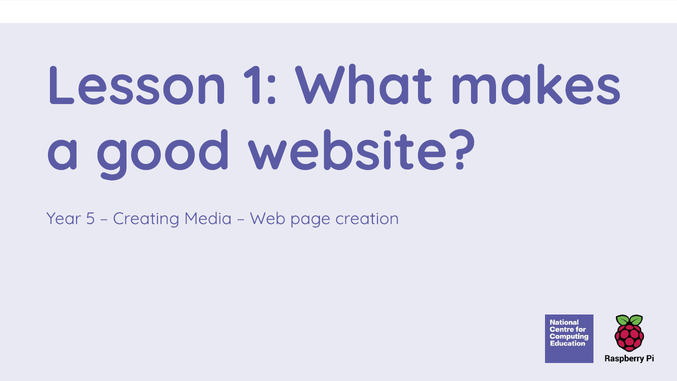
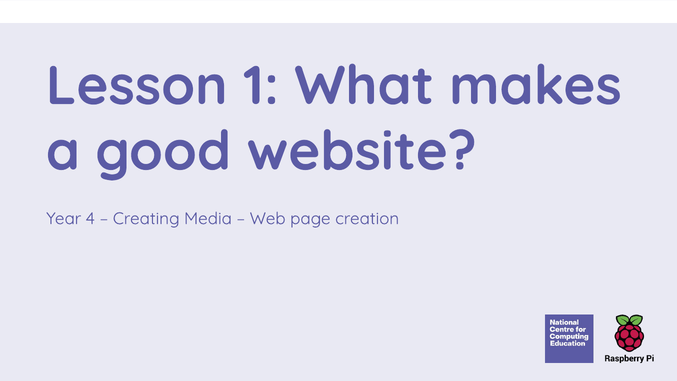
5: 5 -> 4
